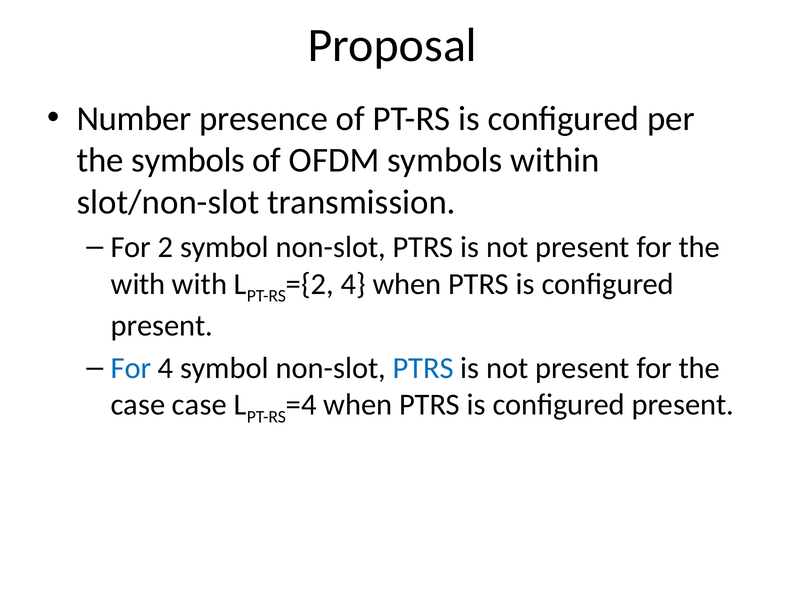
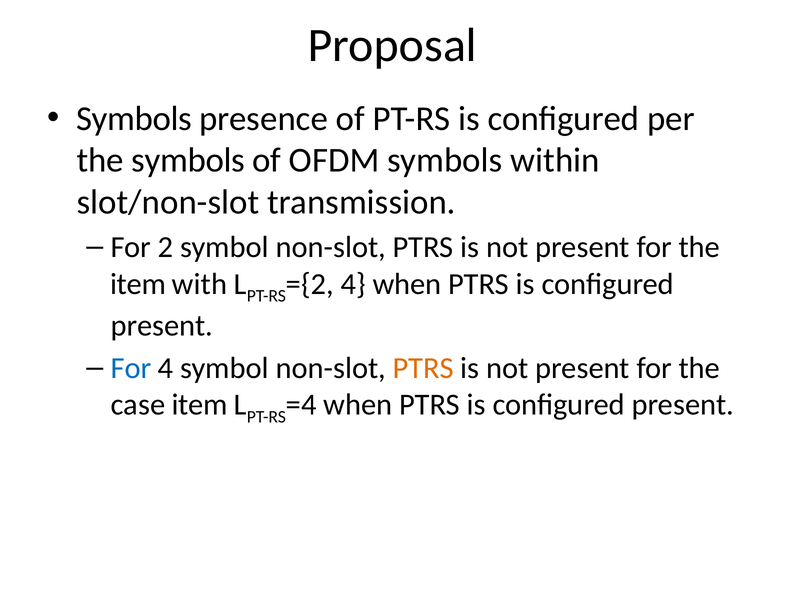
Number at (134, 118): Number -> Symbols
with at (138, 284): with -> item
PTRS at (423, 368) colour: blue -> orange
case case: case -> item
